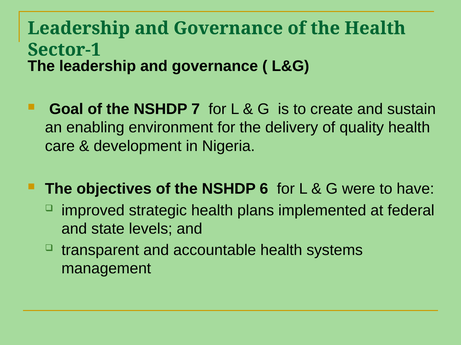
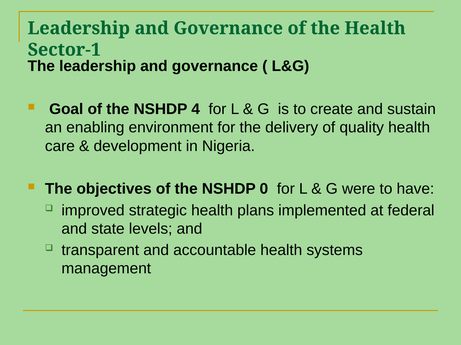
7: 7 -> 4
6: 6 -> 0
